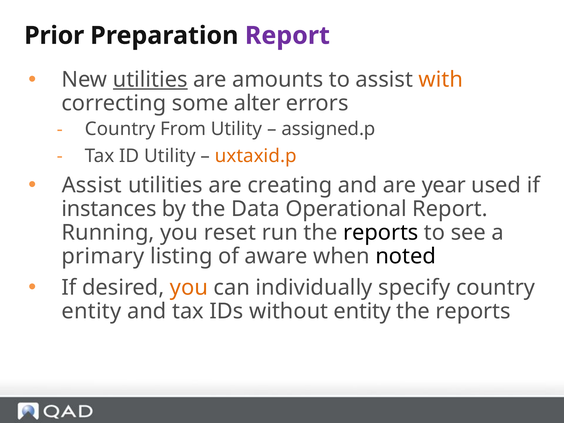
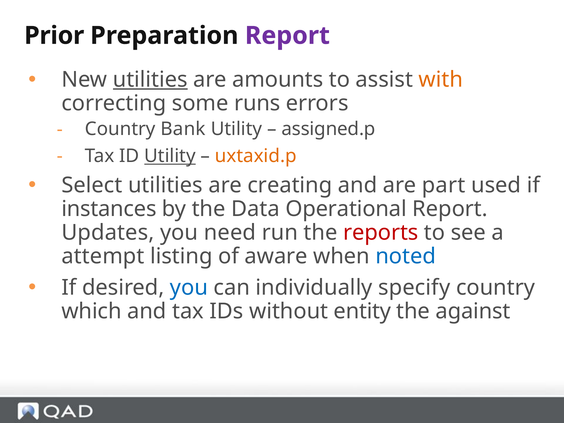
alter: alter -> runs
From: From -> Bank
Utility at (170, 156) underline: none -> present
Assist at (92, 185): Assist -> Select
year: year -> part
Running: Running -> Updates
reset: reset -> need
reports at (381, 233) colour: black -> red
primary: primary -> attempt
noted colour: black -> blue
you at (189, 288) colour: orange -> blue
entity at (91, 311): entity -> which
reports at (473, 311): reports -> against
